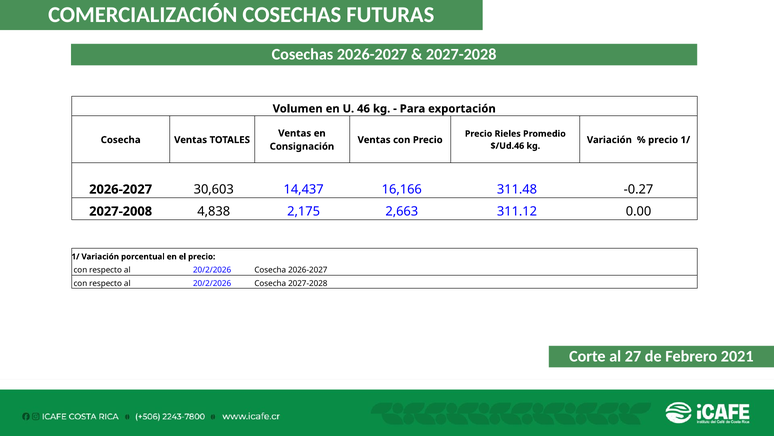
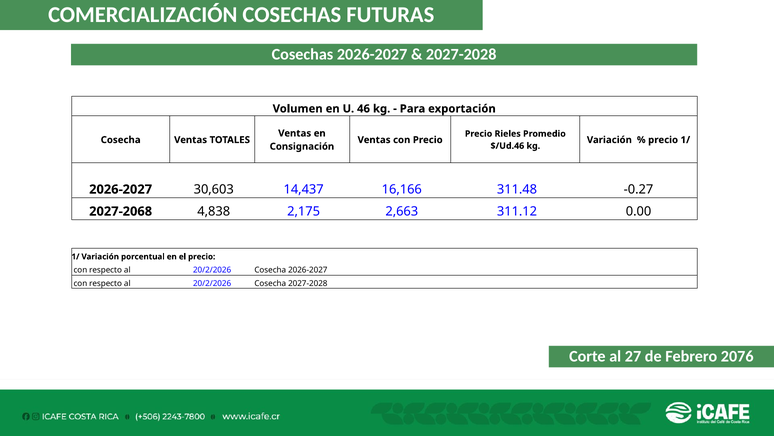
2027-2008: 2027-2008 -> 2027-2068
2021: 2021 -> 2076
